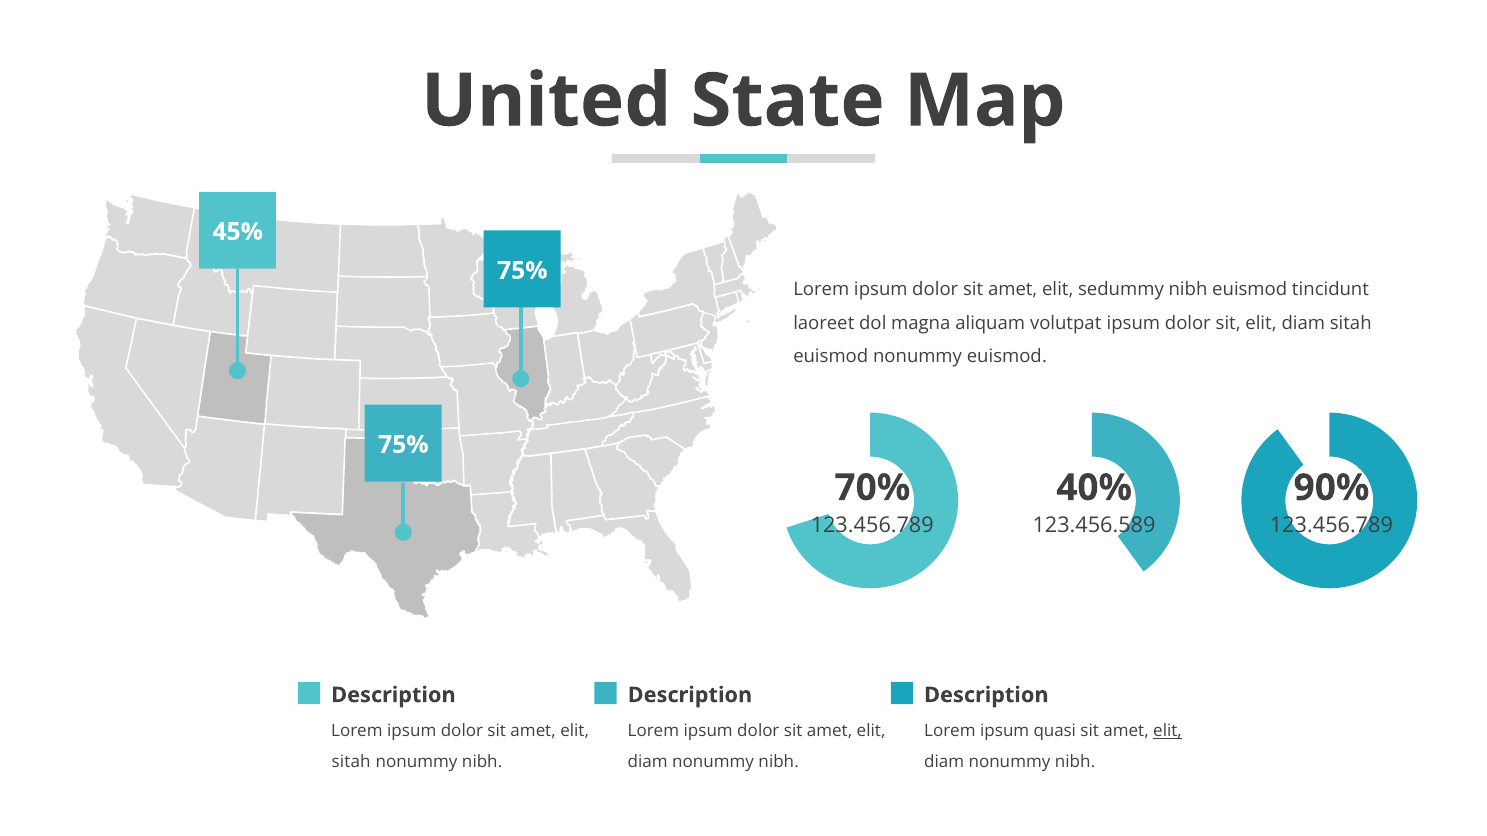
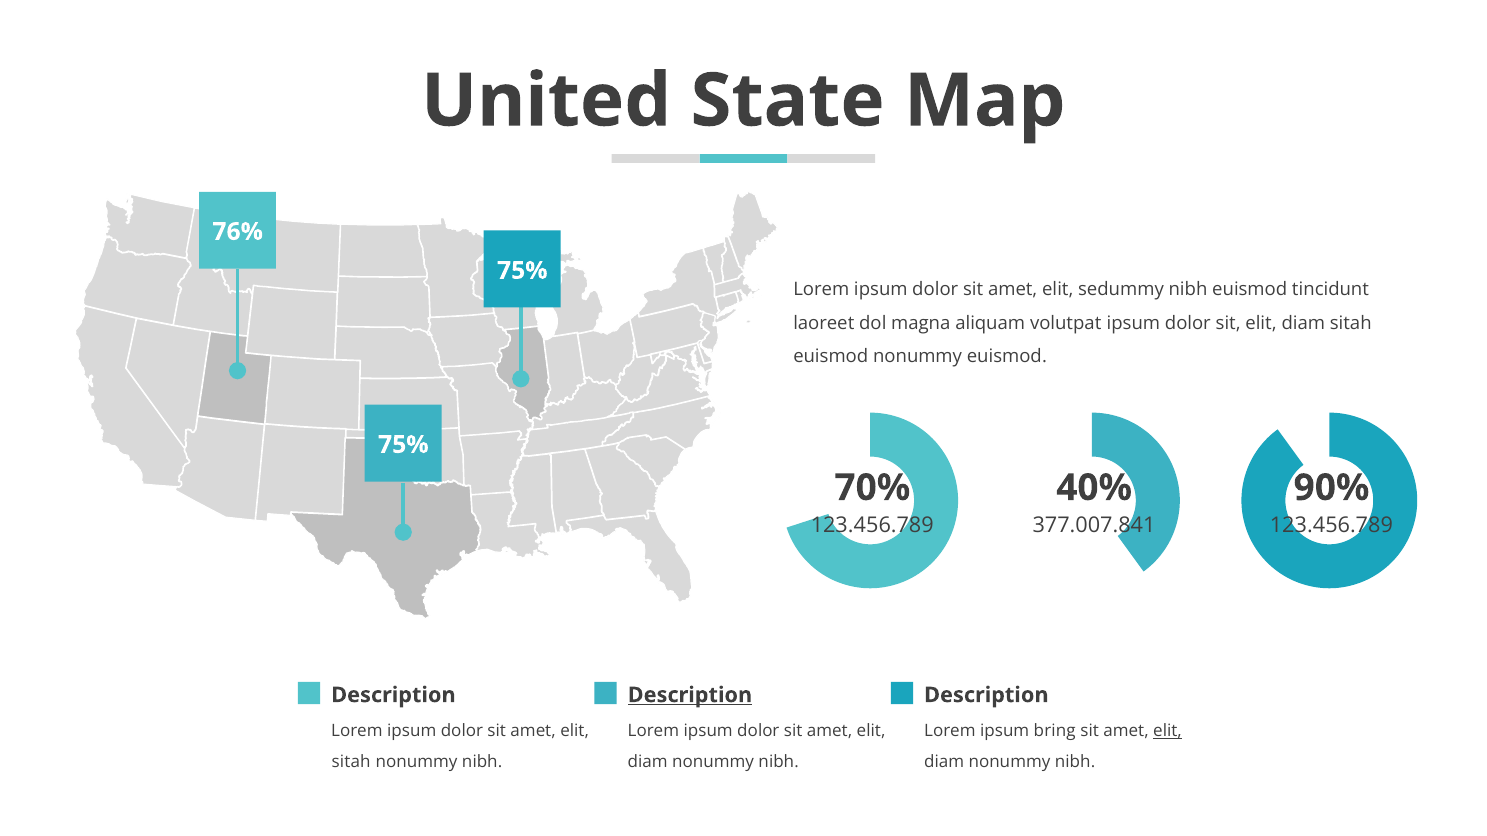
45%: 45% -> 76%
123.456.589: 123.456.589 -> 377.007.841
Description at (690, 695) underline: none -> present
quasi: quasi -> bring
